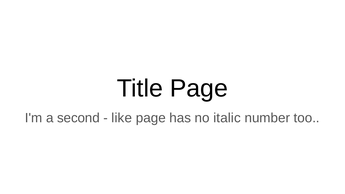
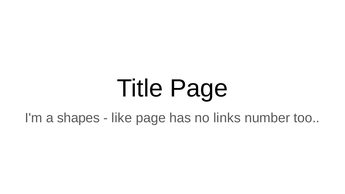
second: second -> shapes
italic: italic -> links
